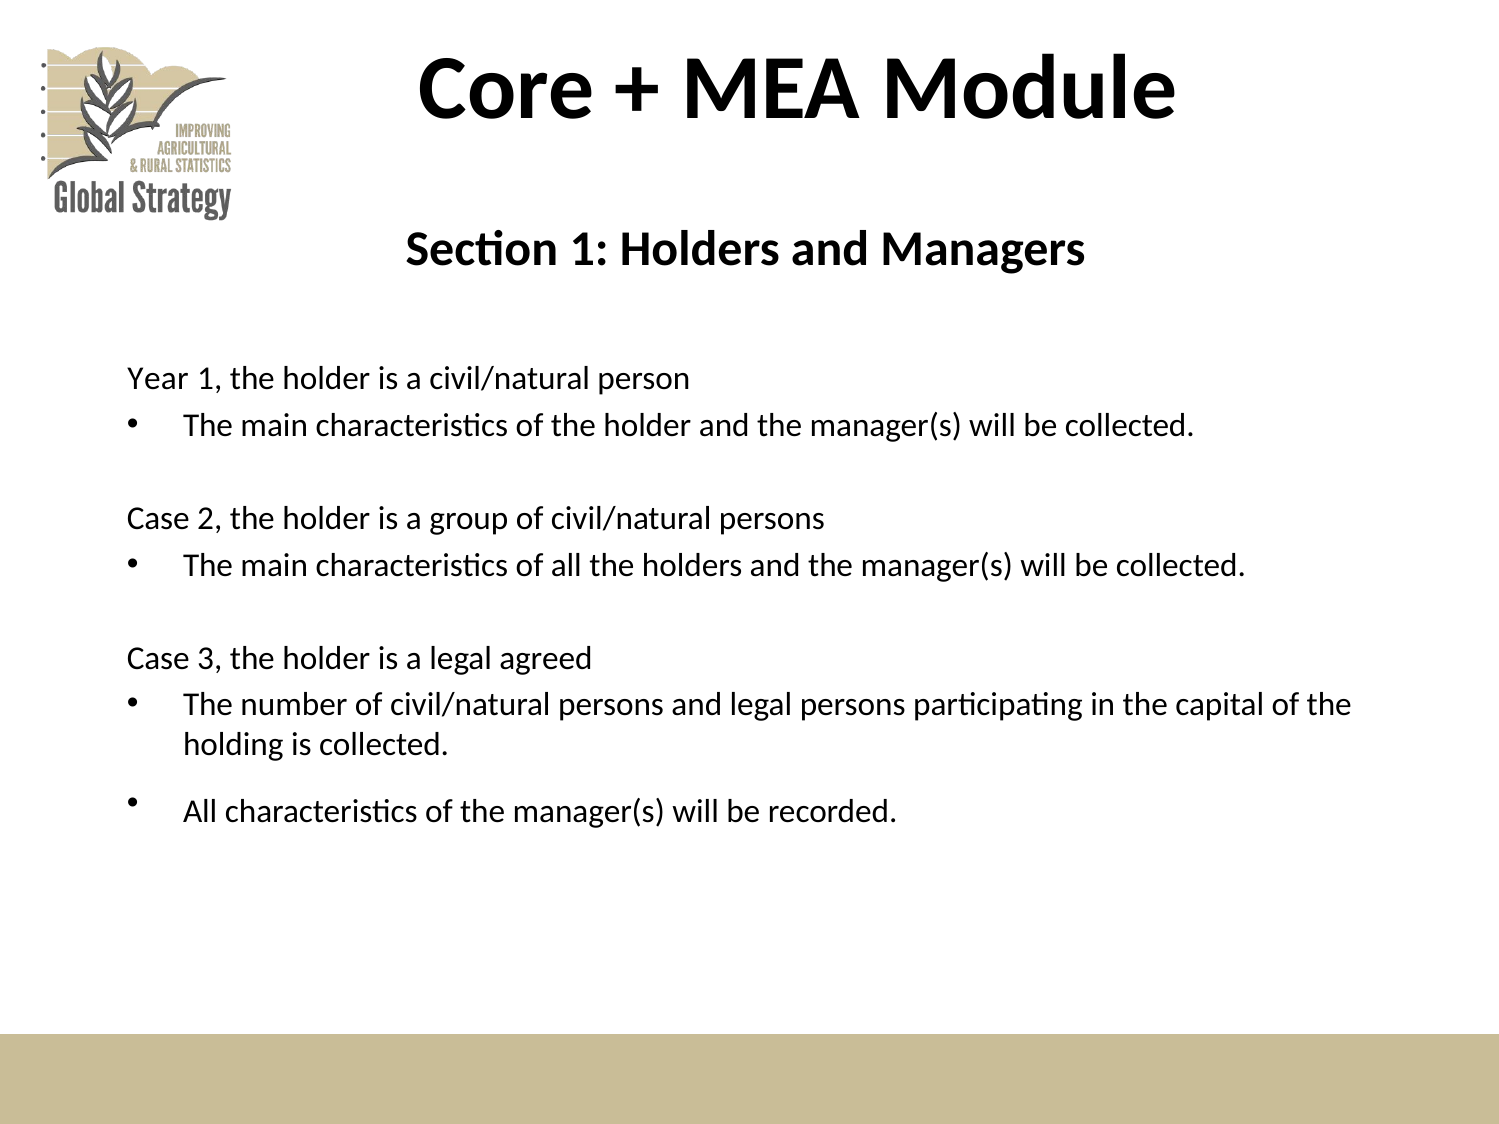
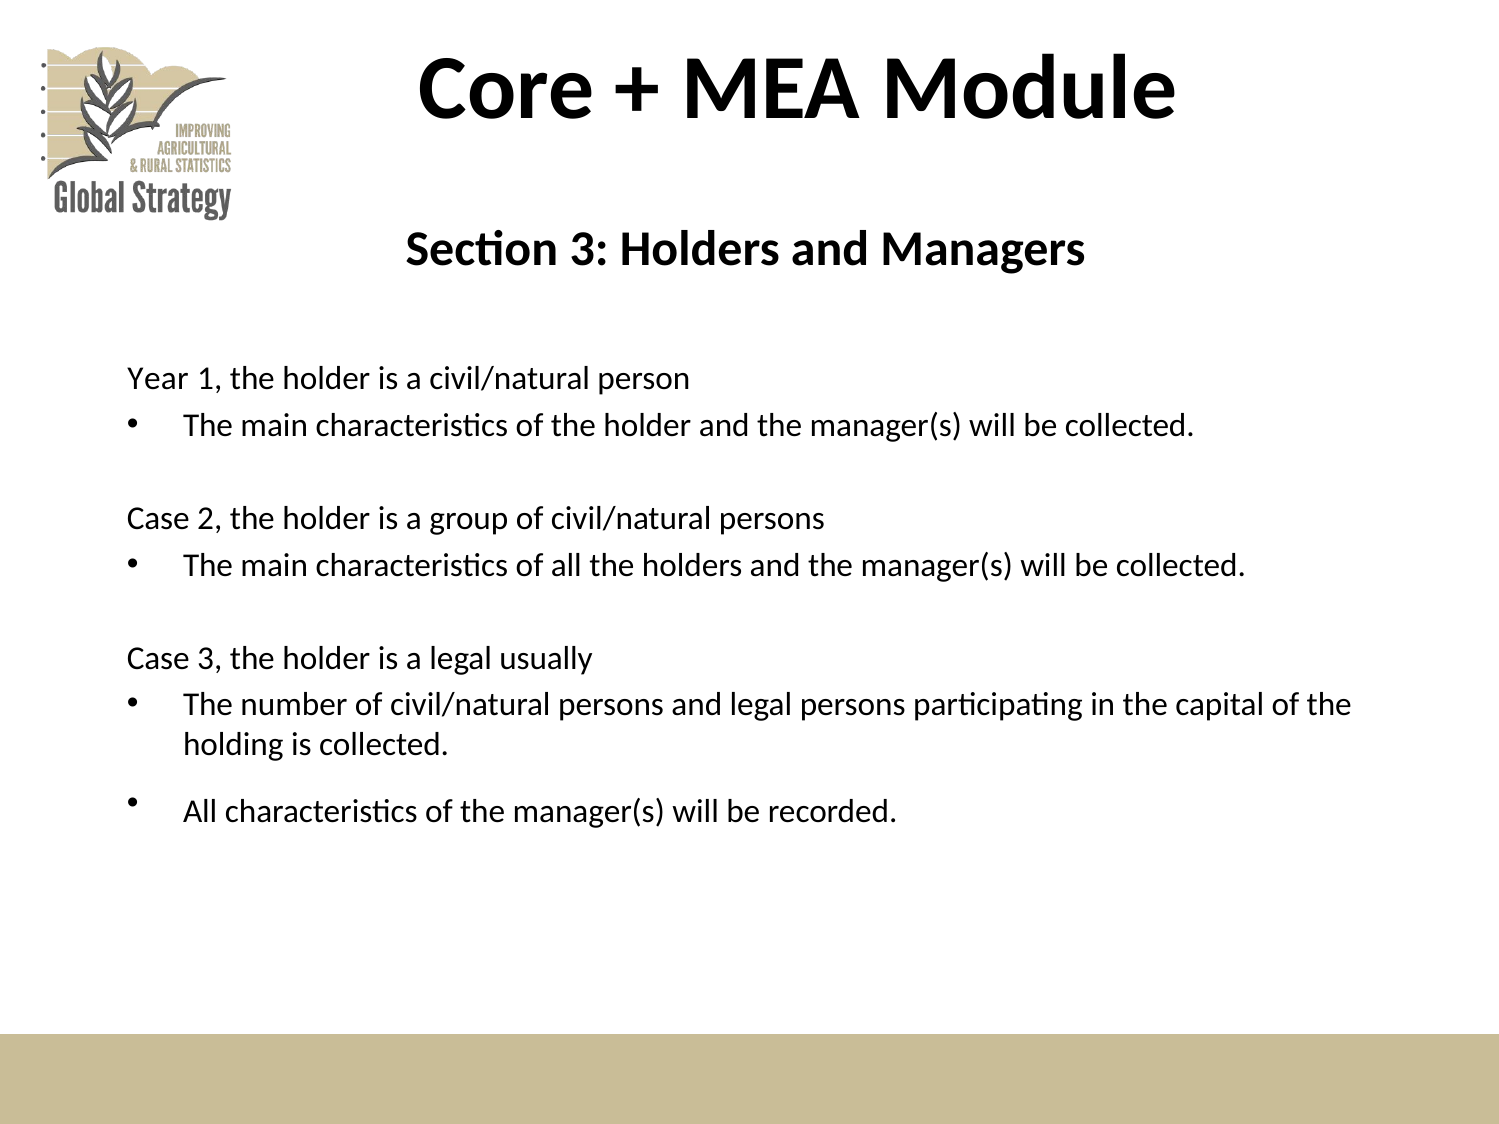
Section 1: 1 -> 3
agreed: agreed -> usually
